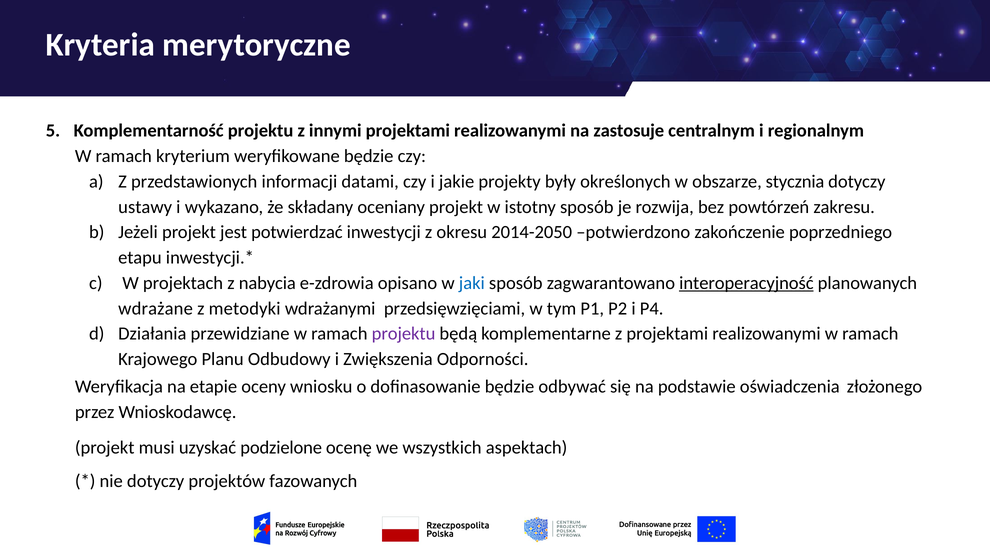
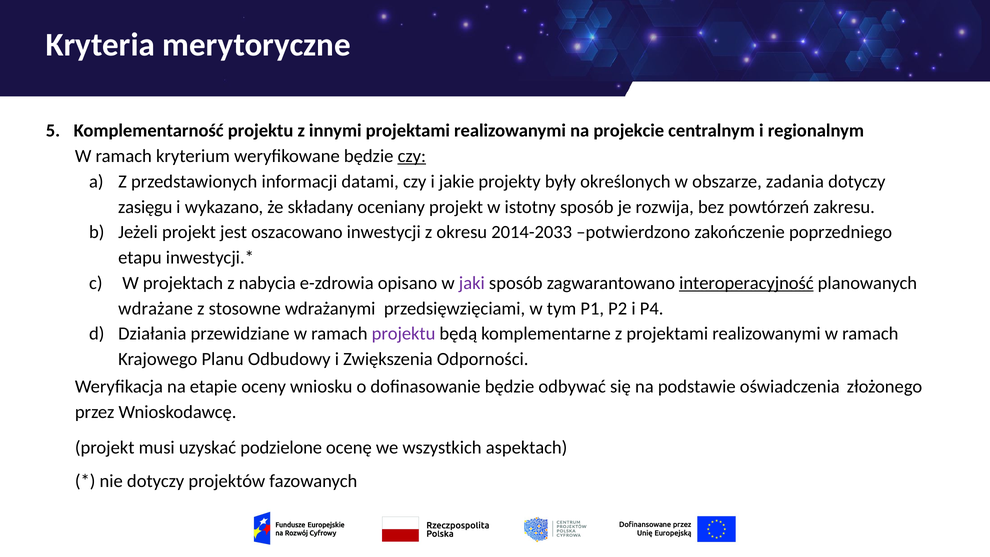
zastosuje: zastosuje -> projekcie
czy at (412, 156) underline: none -> present
stycznia: stycznia -> zadania
ustawy: ustawy -> zasięgu
potwierdzać: potwierdzać -> oszacowano
2014-2050: 2014-2050 -> 2014-2033
jaki colour: blue -> purple
metodyki: metodyki -> stosowne
